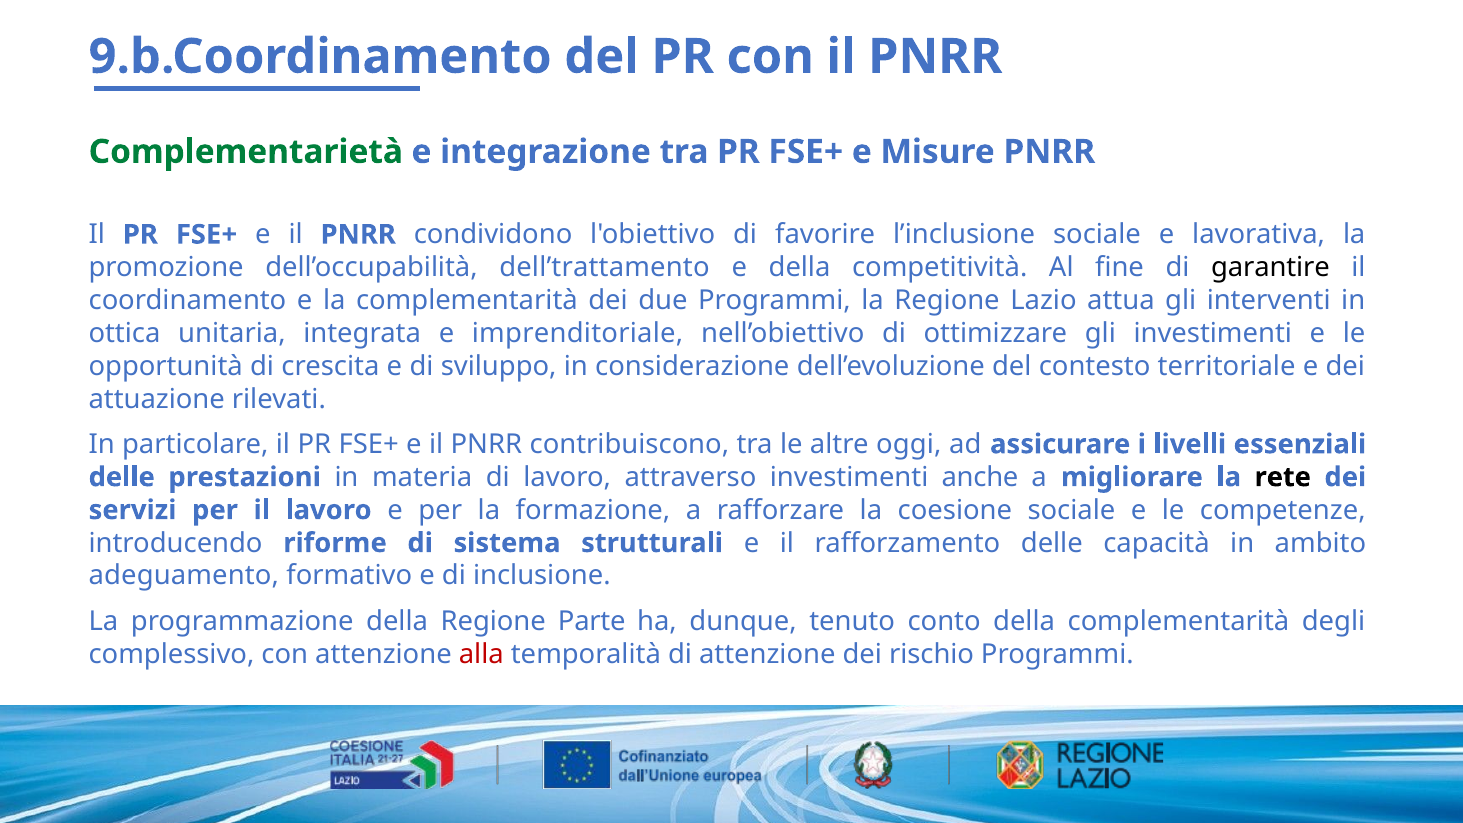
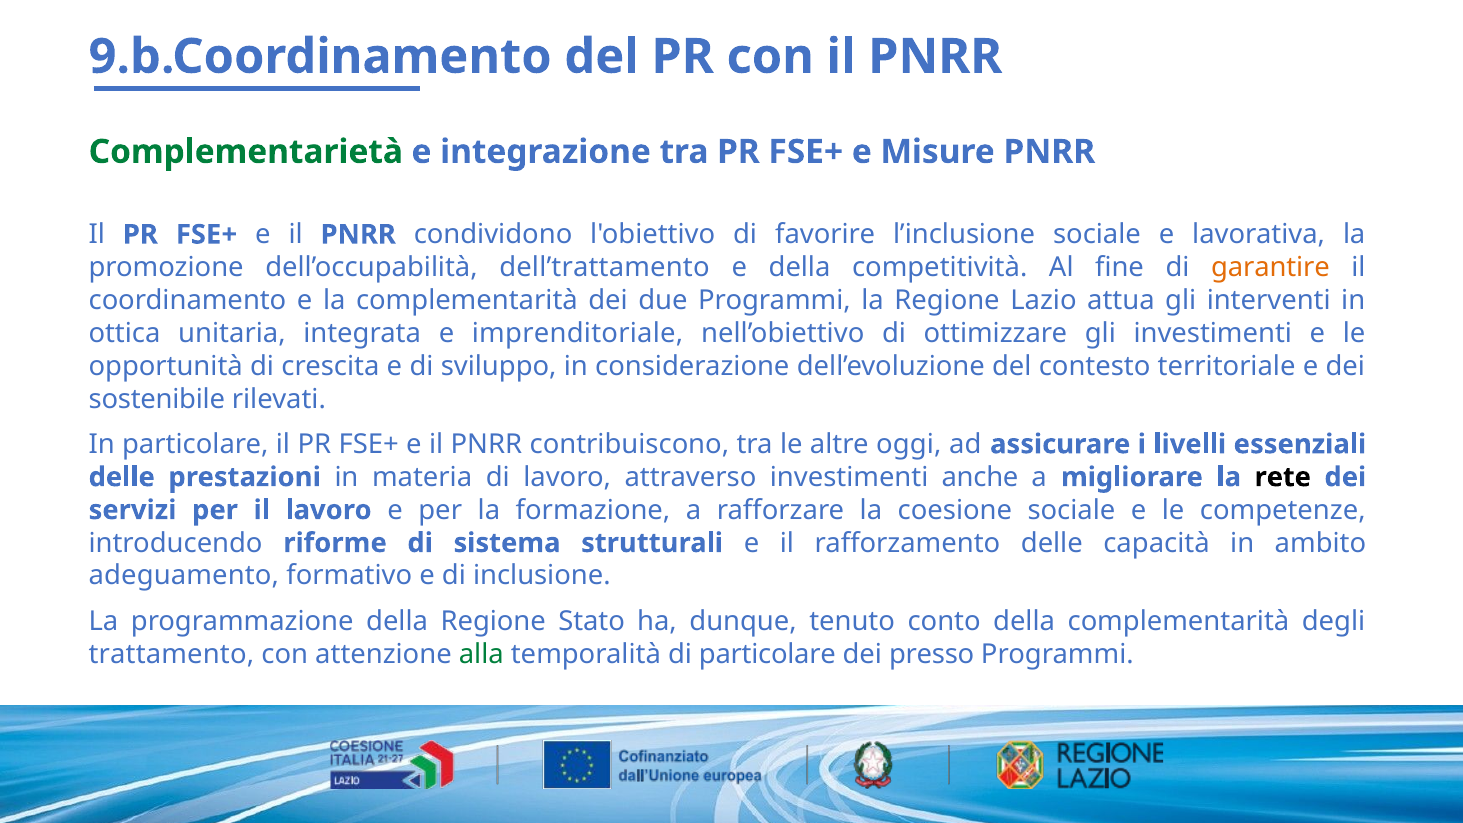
garantire colour: black -> orange
attuazione: attuazione -> sostenibile
Parte: Parte -> Stato
complessivo: complessivo -> trattamento
alla colour: red -> green
di attenzione: attenzione -> particolare
rischio: rischio -> presso
